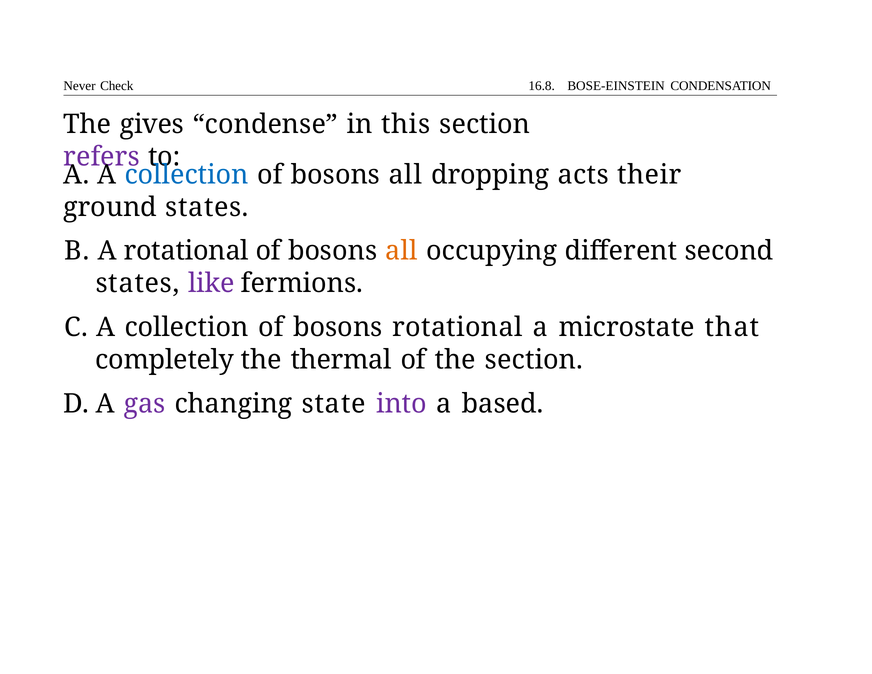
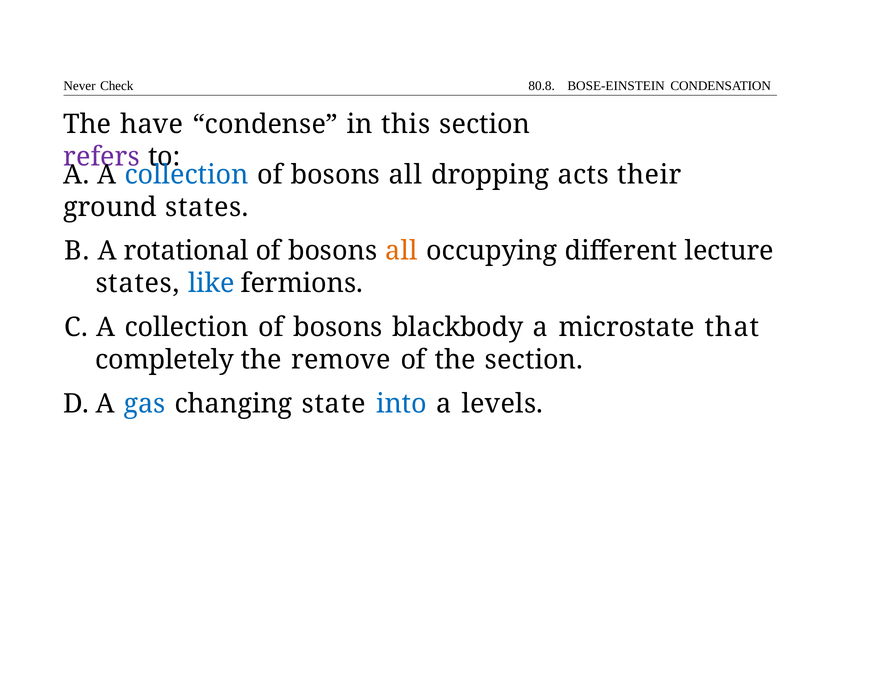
16.8: 16.8 -> 80.8
gives: gives -> have
second: second -> lecture
like colour: purple -> blue
bosons rotational: rotational -> blackbody
thermal: thermal -> remove
gas colour: purple -> blue
into colour: purple -> blue
based: based -> levels
